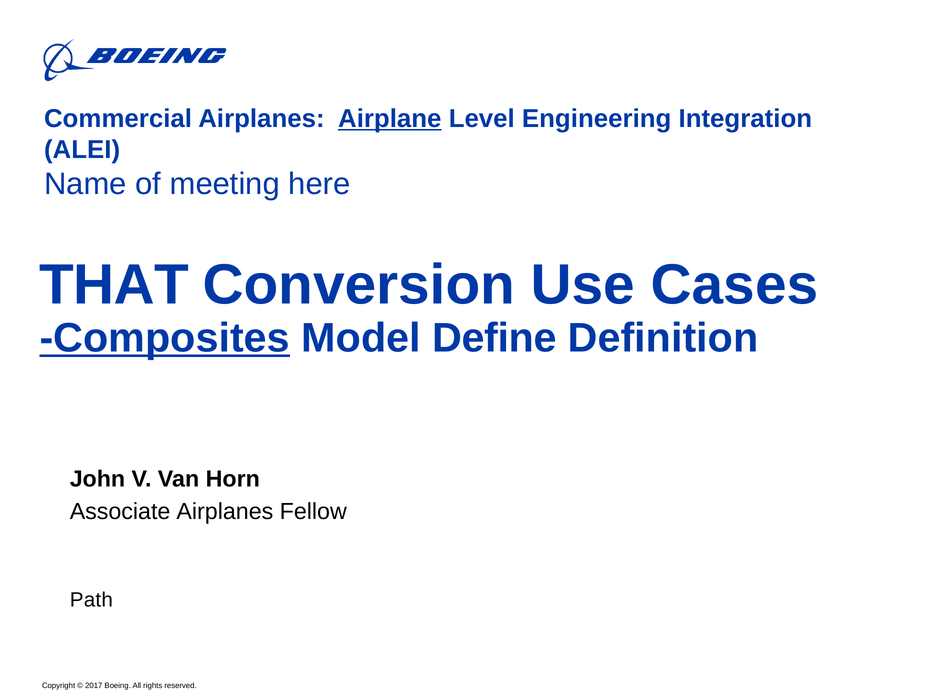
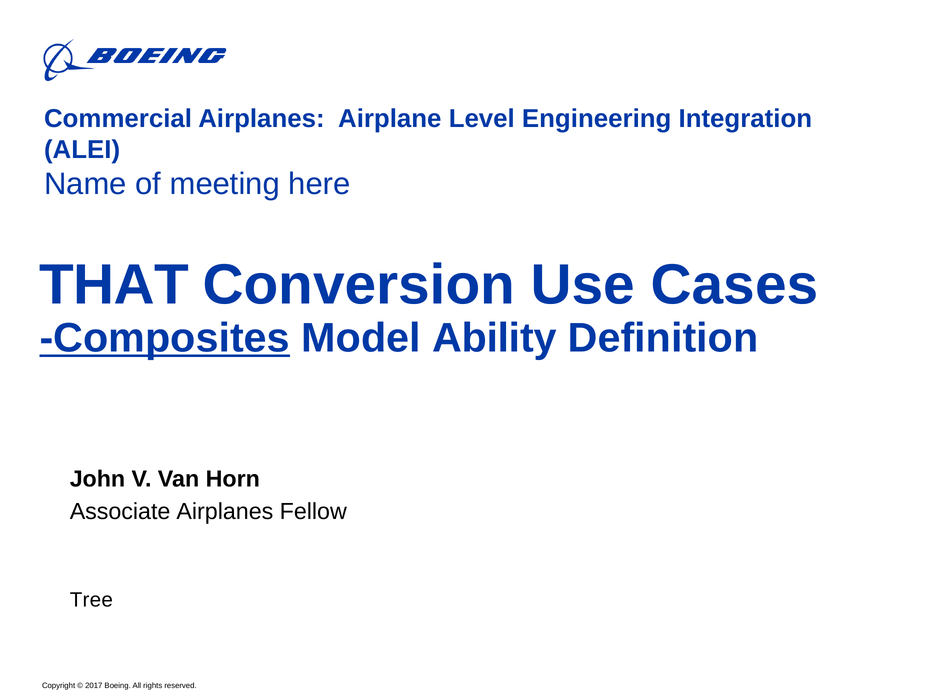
Airplane underline: present -> none
Define: Define -> Ability
Path: Path -> Tree
